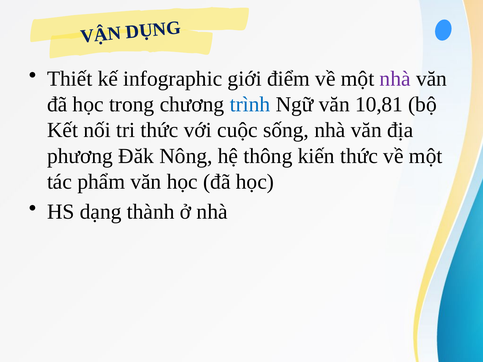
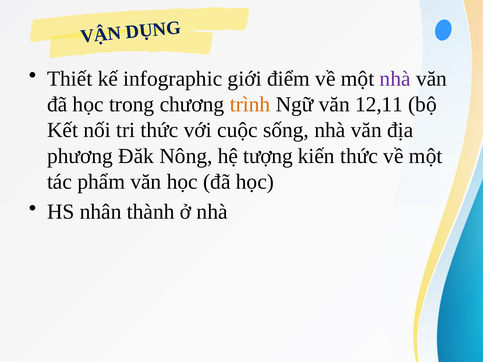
trình colour: blue -> orange
10,81: 10,81 -> 12,11
thông: thông -> tượng
dạng: dạng -> nhân
